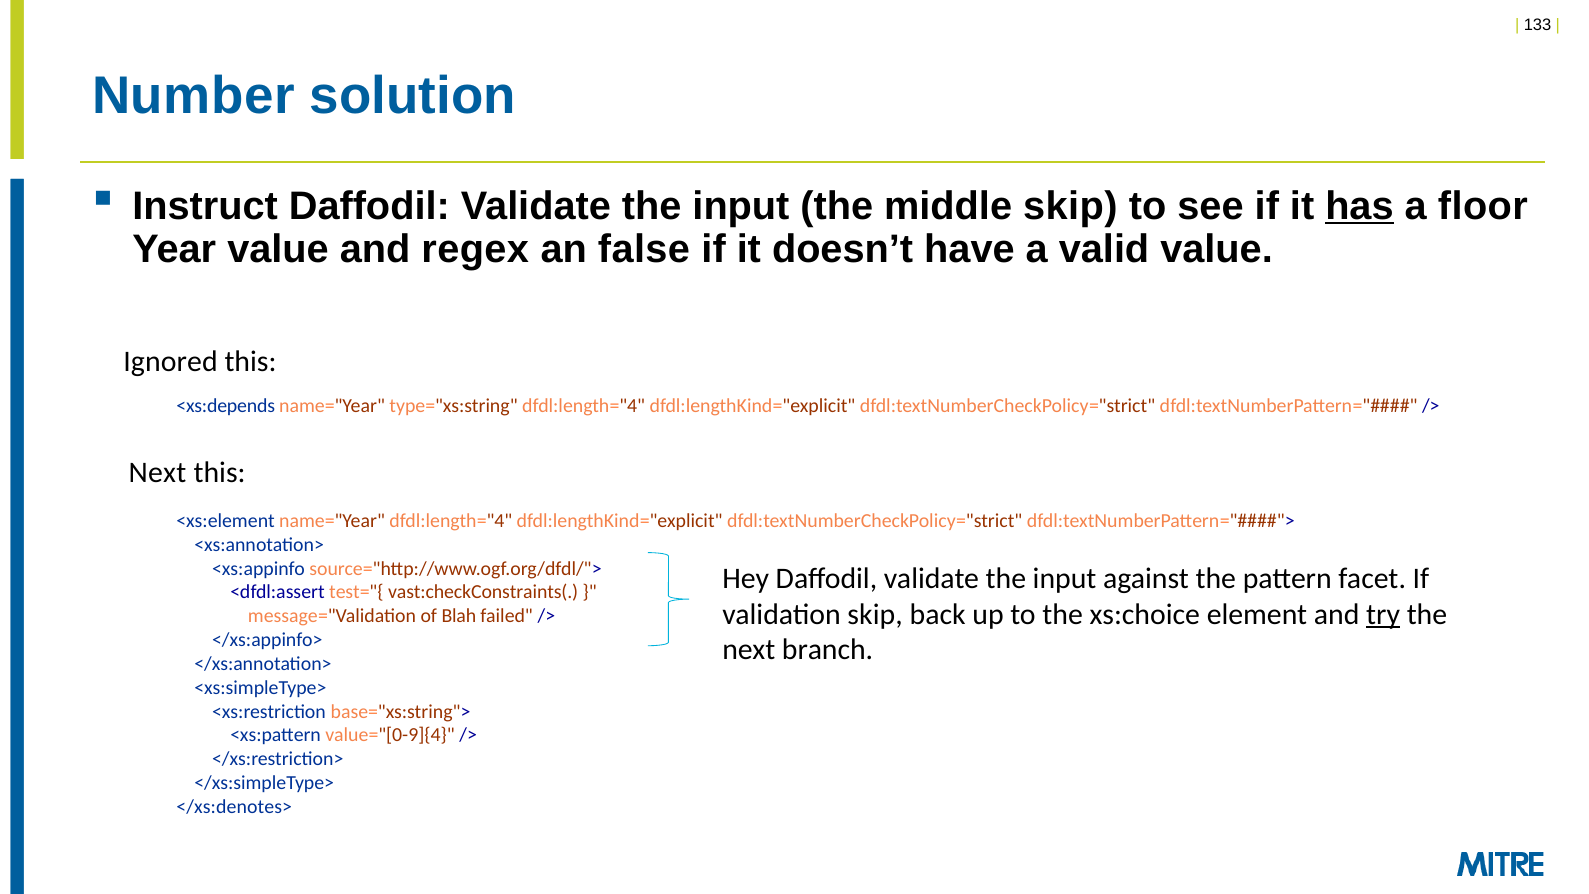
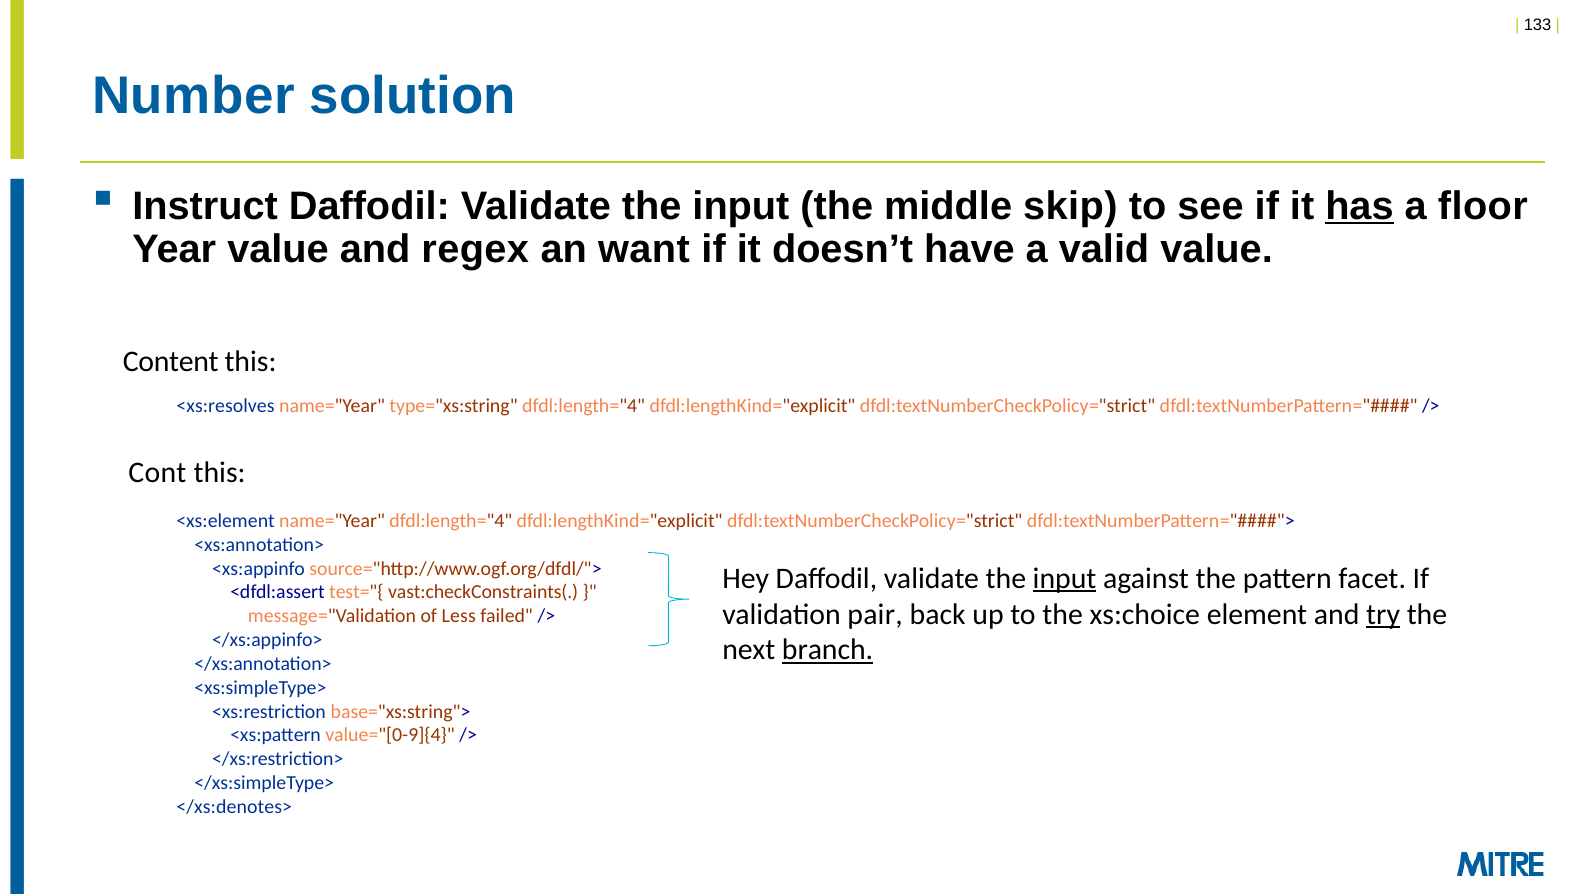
false: false -> want
Ignored: Ignored -> Content
<xs:depends: <xs:depends -> <xs:resolves
Next at (157, 473): Next -> Cont
input at (1065, 578) underline: none -> present
validation skip: skip -> pair
Blah: Blah -> Less
branch underline: none -> present
